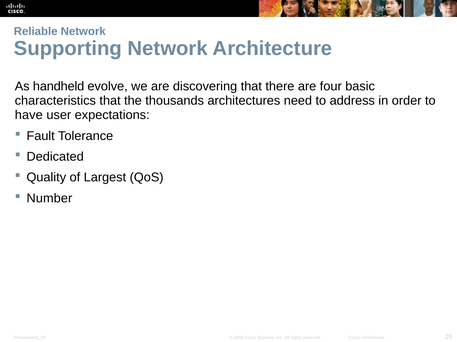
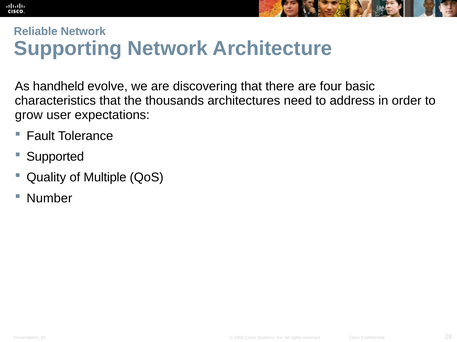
have: have -> grow
Dedicated: Dedicated -> Supported
Largest: Largest -> Multiple
